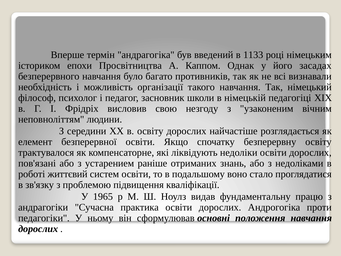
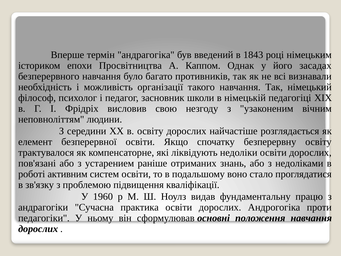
1133: 1133 -> 1843
життєвий: життєвий -> активним
1965: 1965 -> 1960
